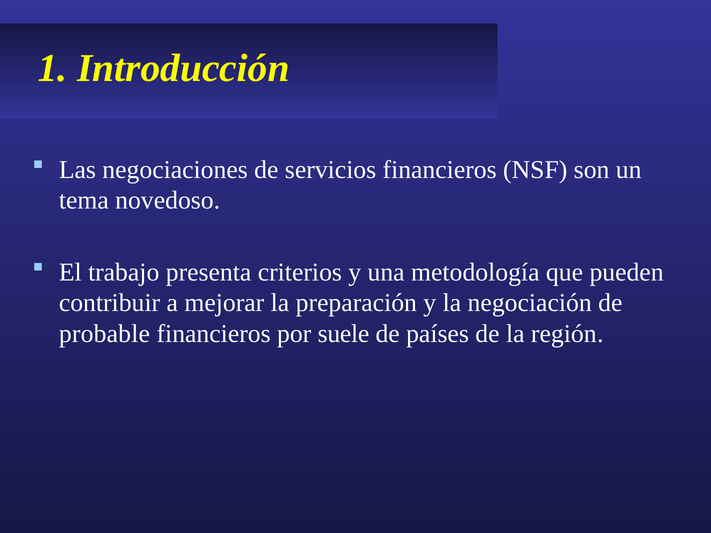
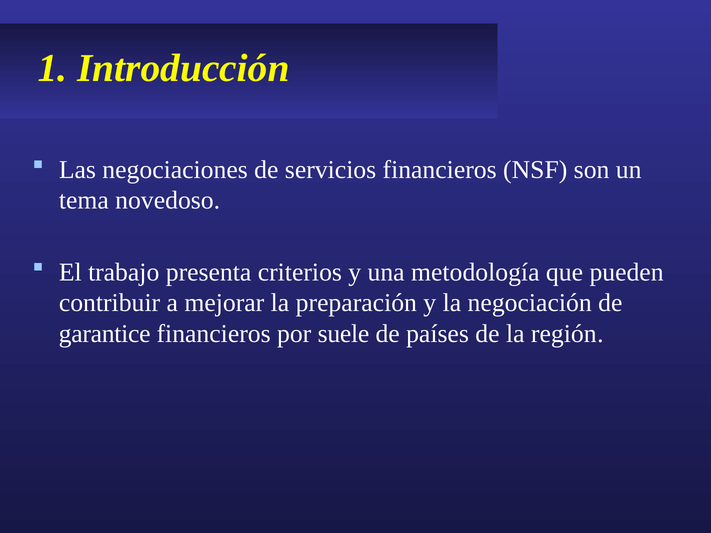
probable: probable -> garantice
